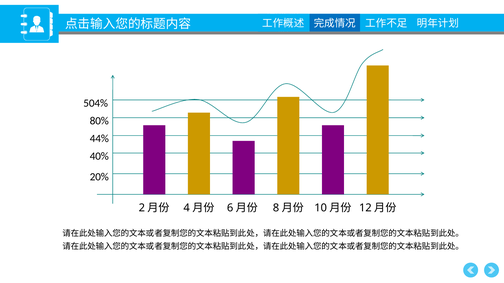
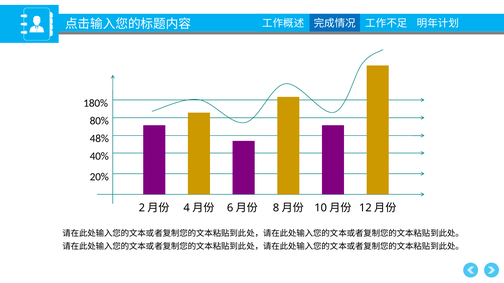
504%: 504% -> 180%
44%: 44% -> 48%
